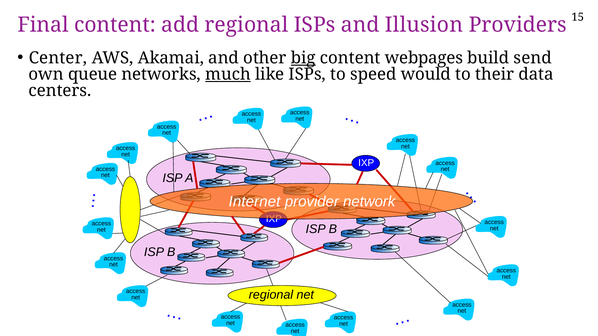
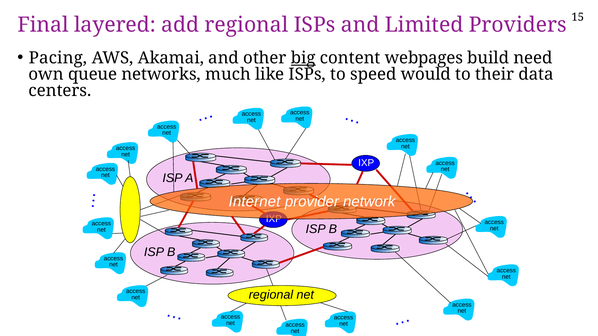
Final content: content -> layered
Illusion: Illusion -> Limited
Center: Center -> Pacing
send: send -> need
much underline: present -> none
